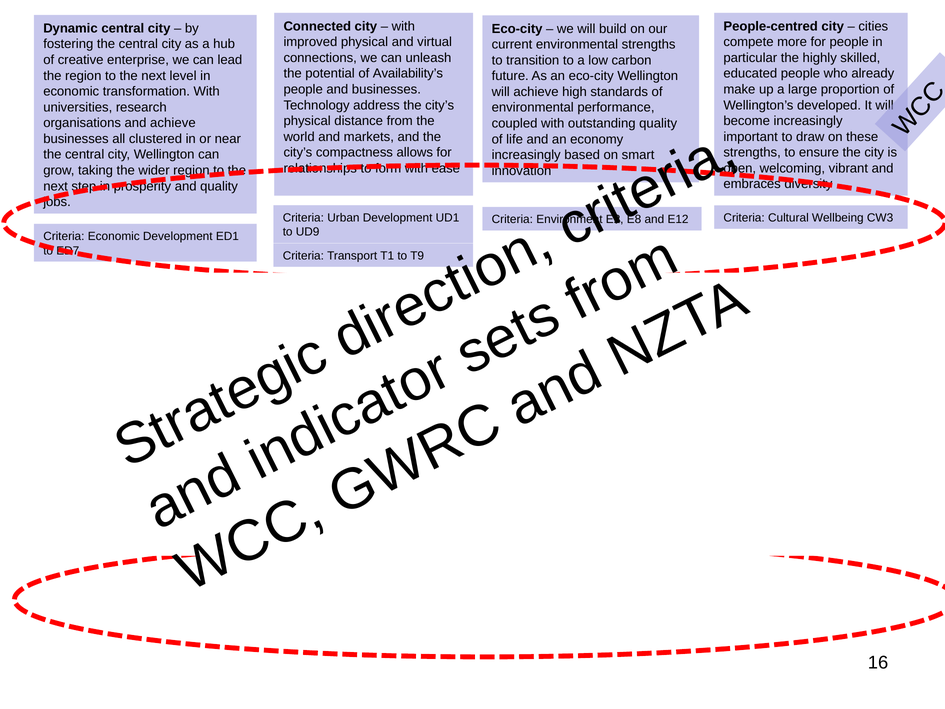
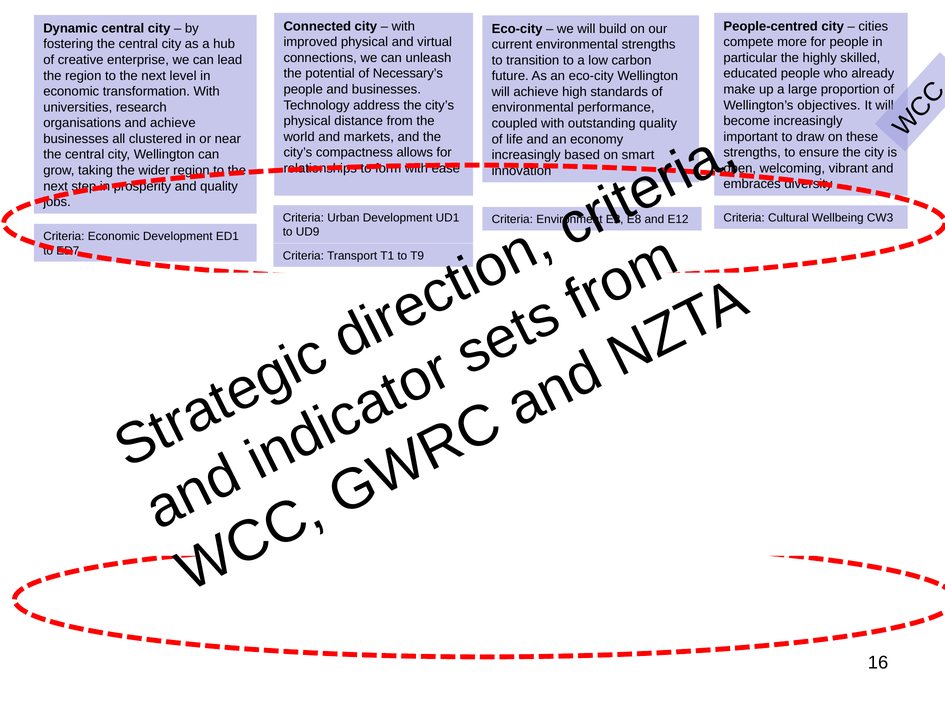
Availability’s: Availability’s -> Necessary’s
developed: developed -> objectives
